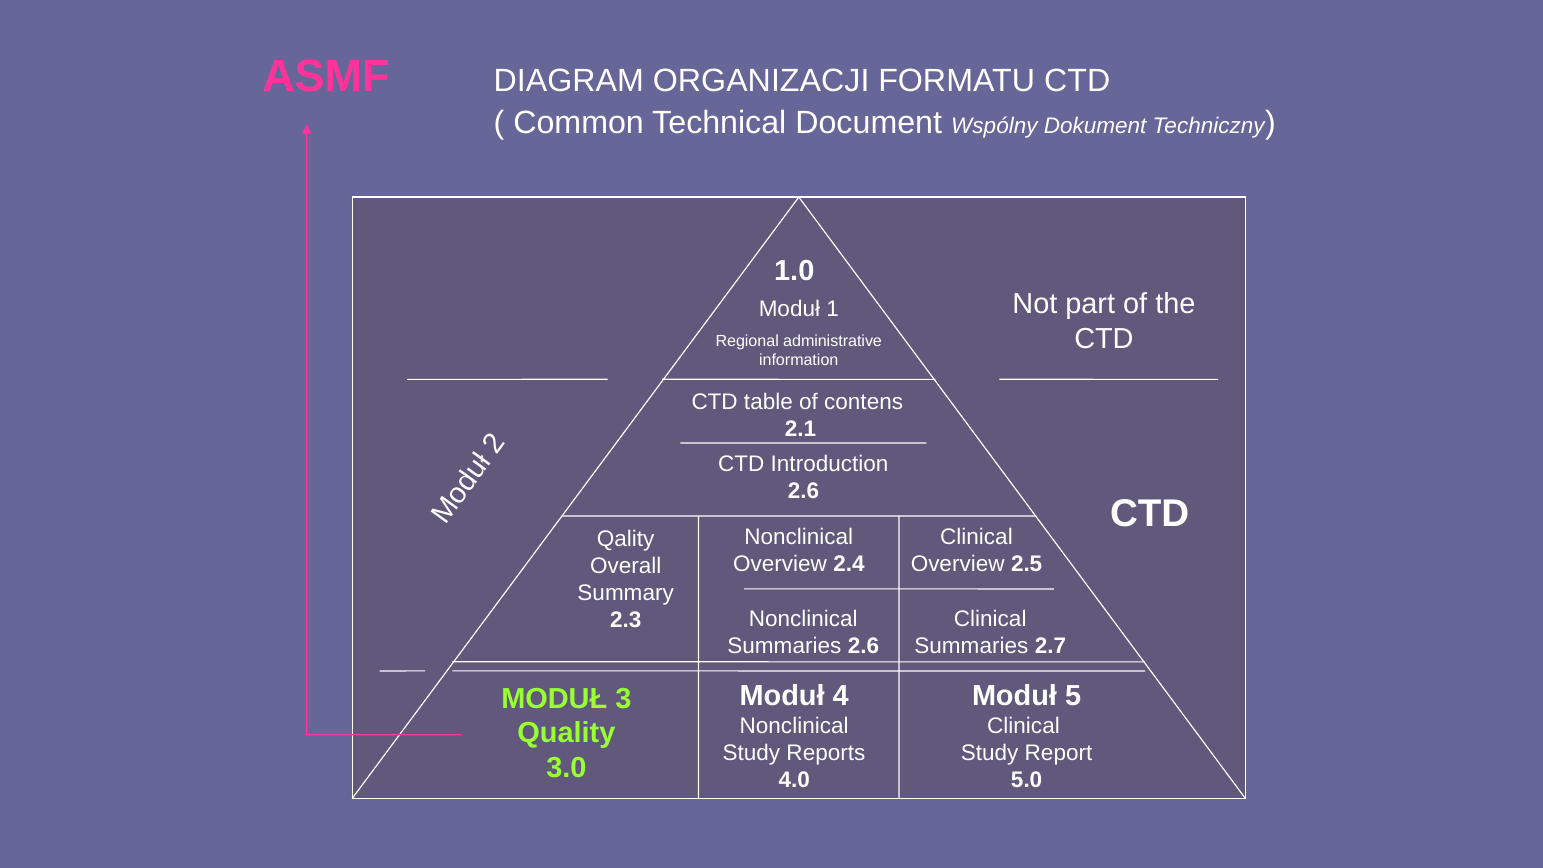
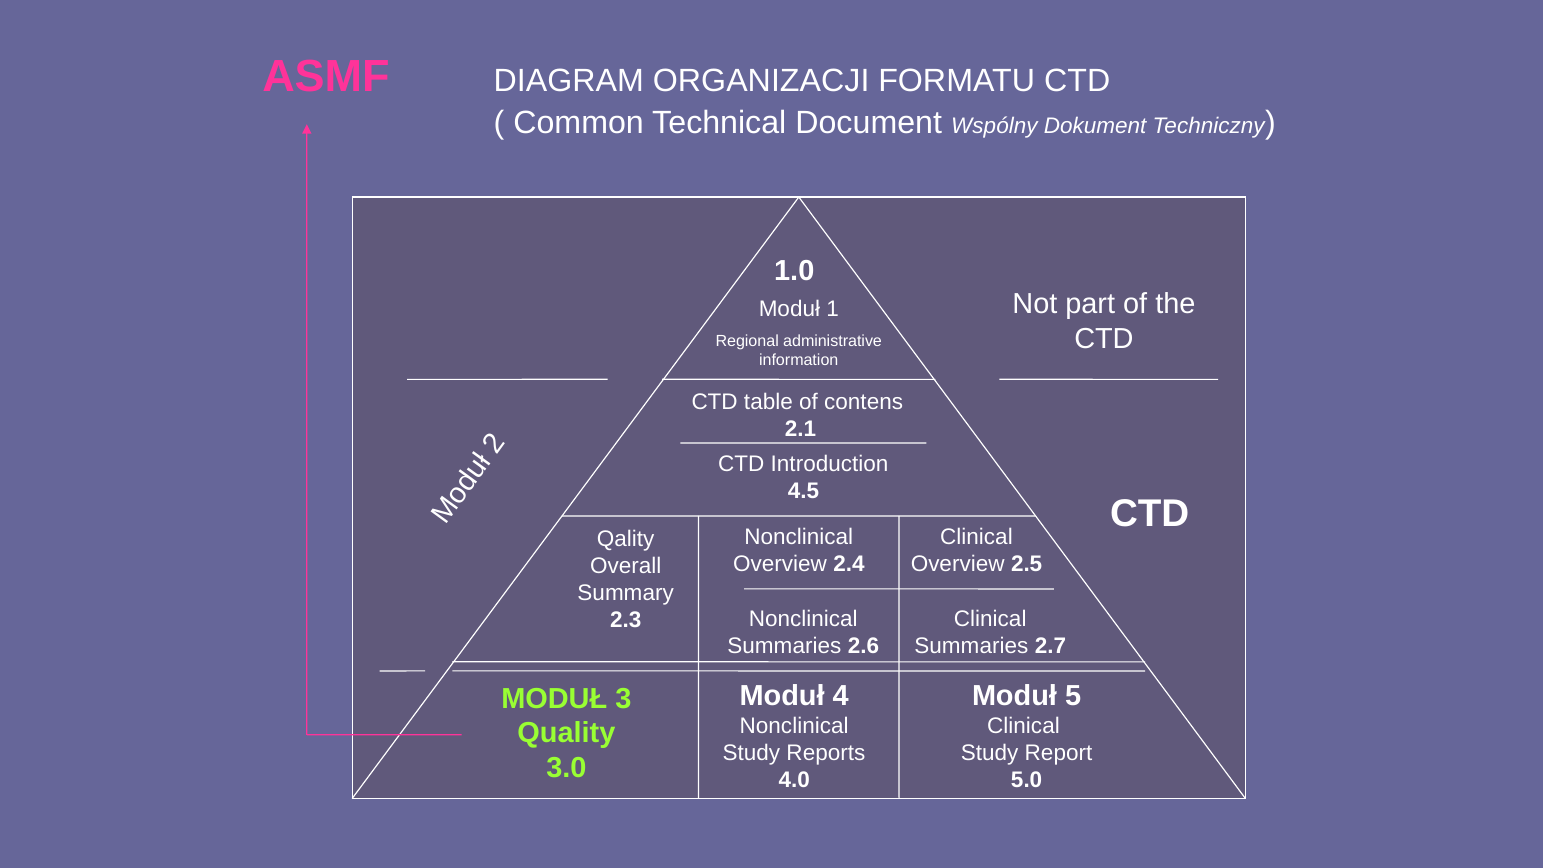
2.6 at (803, 491): 2.6 -> 4.5
